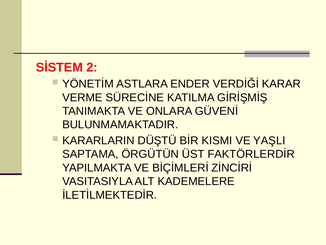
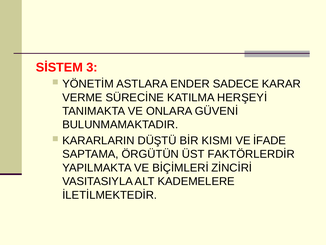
2: 2 -> 3
VERDİĞİ: VERDİĞİ -> SADECE
GİRİŞMİŞ: GİRİŞMİŞ -> HERŞEYİ
YAŞLI: YAŞLI -> İFADE
